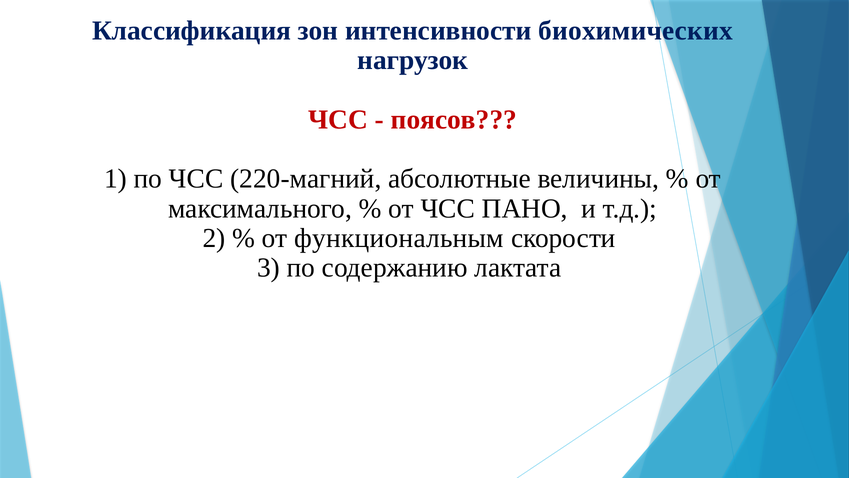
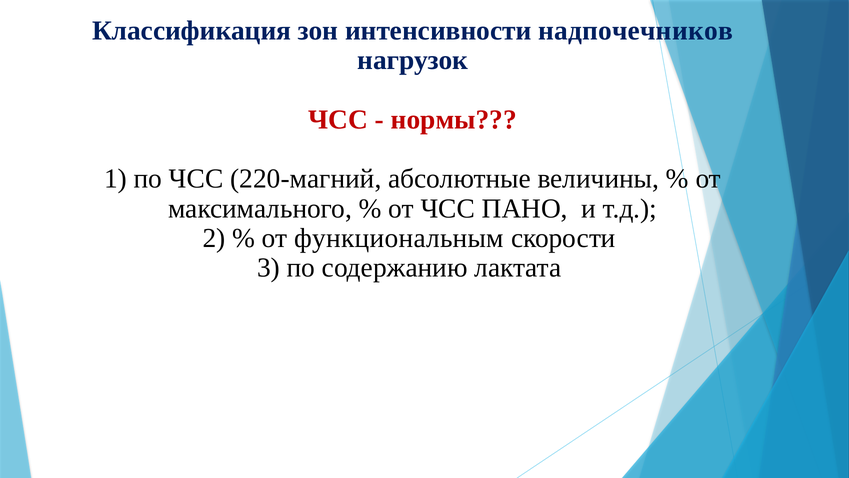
биохимических: биохимических -> надпочечников
поясов: поясов -> нормы
